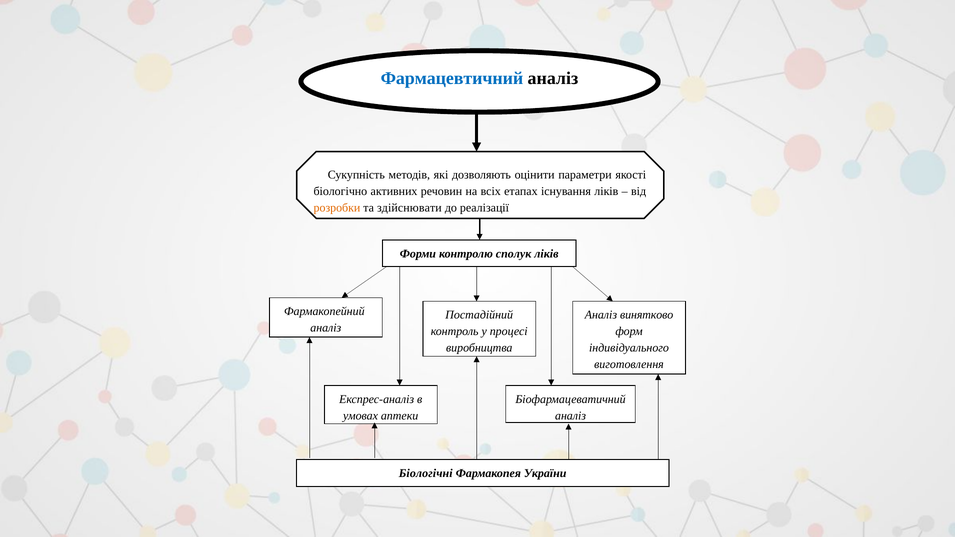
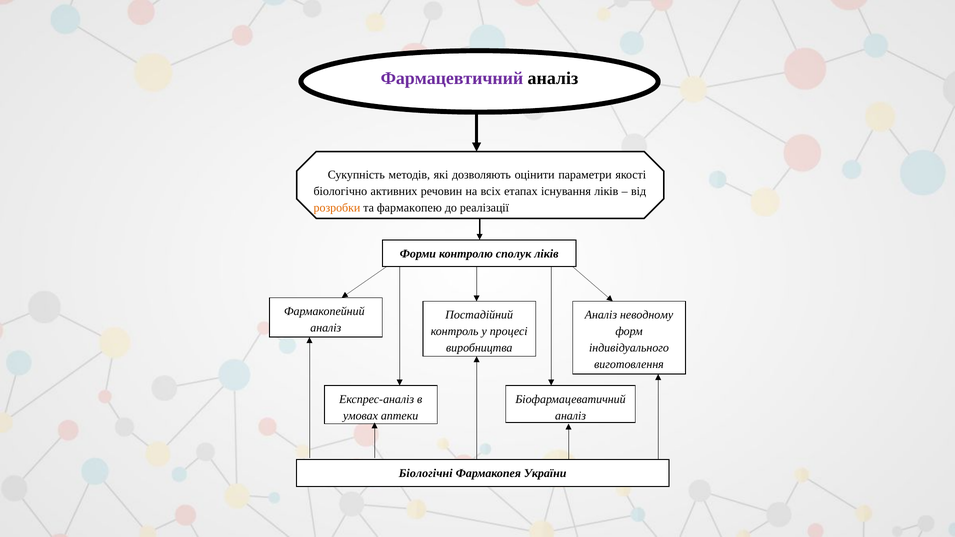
Фармацевтичний colour: blue -> purple
здійснювати: здійснювати -> фармакопею
винятково: винятково -> неводному
